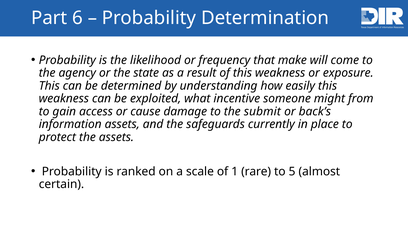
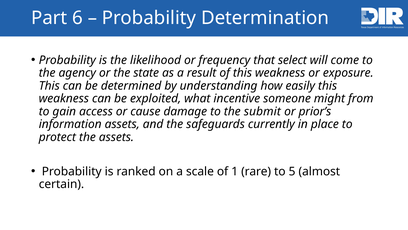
make: make -> select
back’s: back’s -> prior’s
